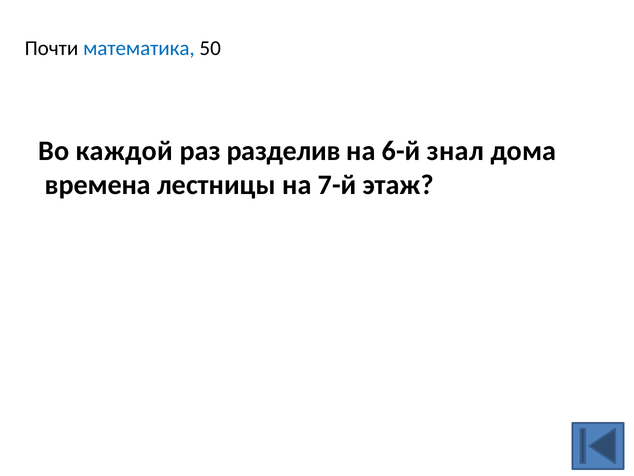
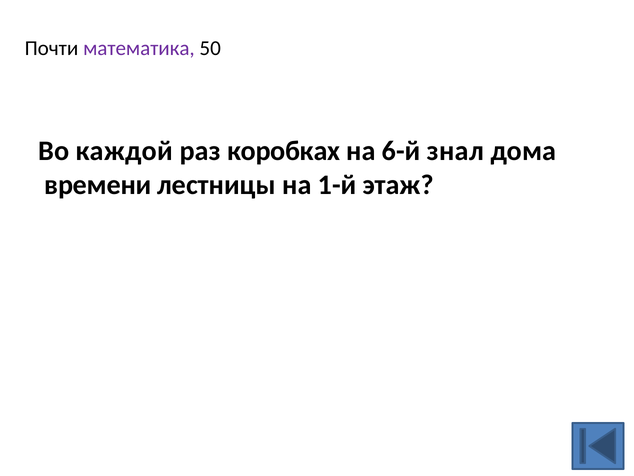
математика colour: blue -> purple
разделив: разделив -> коробках
времена: времена -> времени
7-й: 7-й -> 1-й
